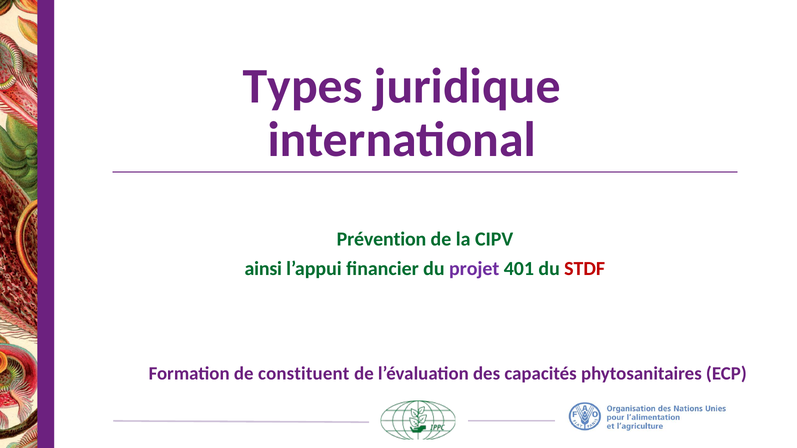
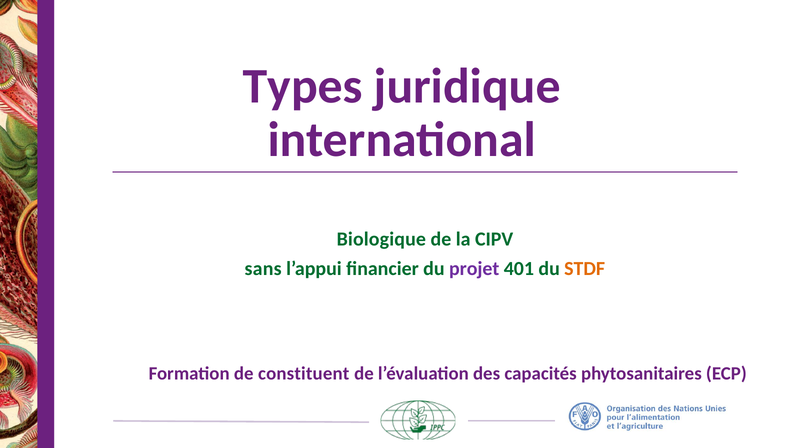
Prévention: Prévention -> Biologique
ainsi: ainsi -> sans
STDF colour: red -> orange
